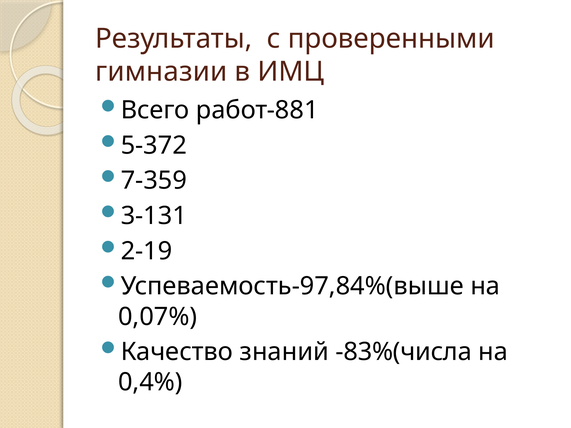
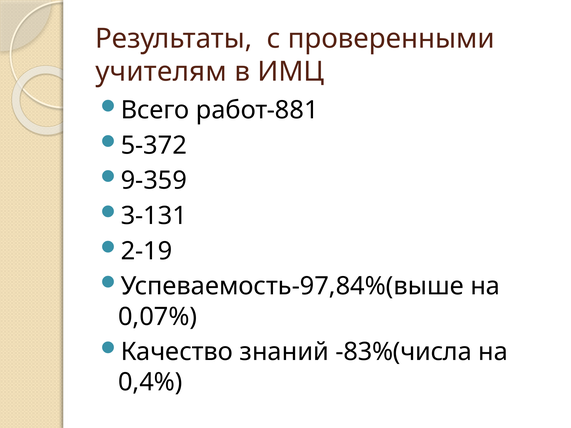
гимназии: гимназии -> учителям
7-359: 7-359 -> 9-359
